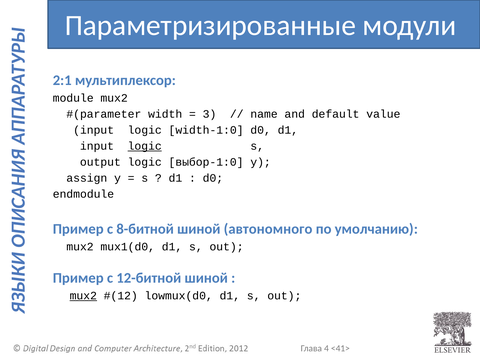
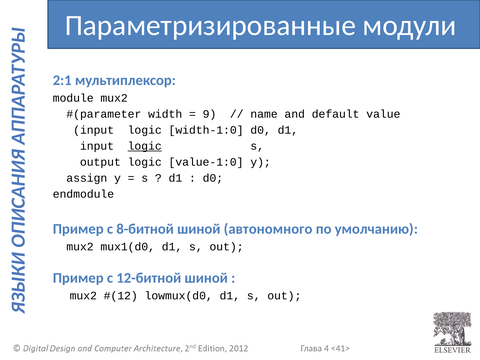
3: 3 -> 9
выбор-1:0: выбор-1:0 -> value-1:0
mux2 at (83, 296) underline: present -> none
